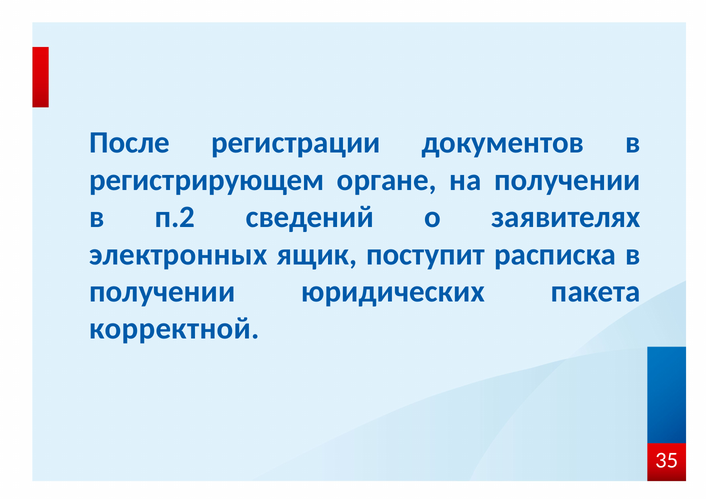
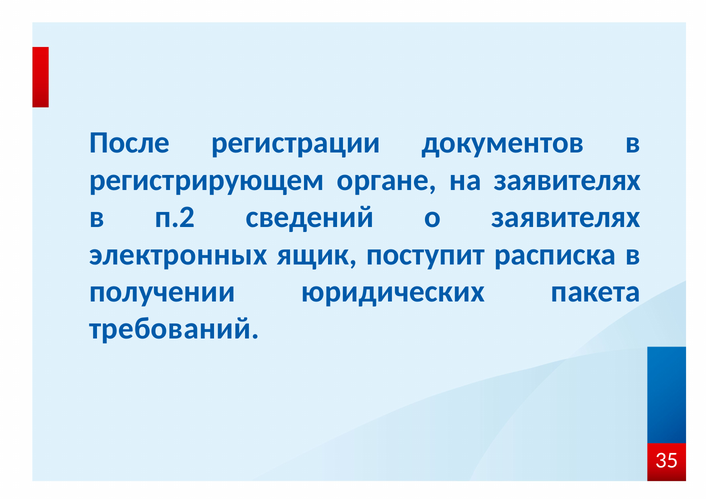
на получении: получении -> заявителях
корректной: корректной -> требований
